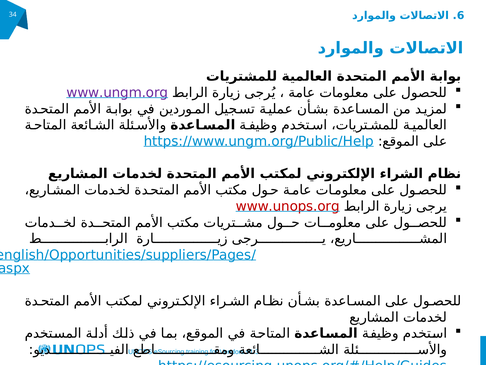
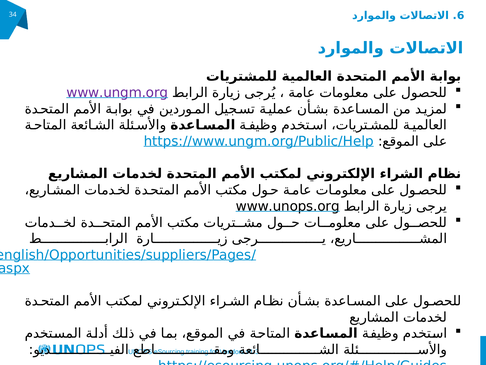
www.unops.org colour: red -> black
